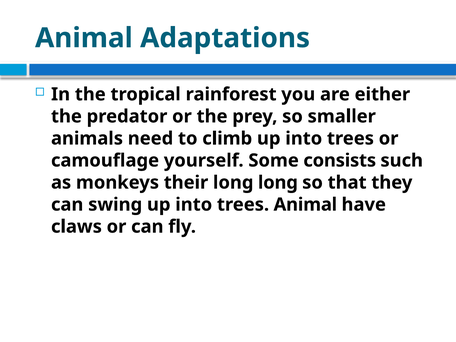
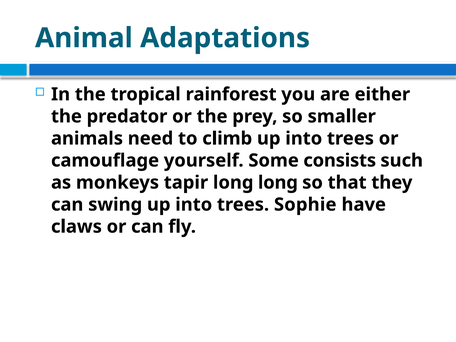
their: their -> tapir
trees Animal: Animal -> Sophie
